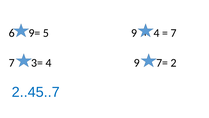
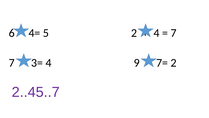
9=: 9= -> 4=
5 9: 9 -> 2
2..45..7 colour: blue -> purple
